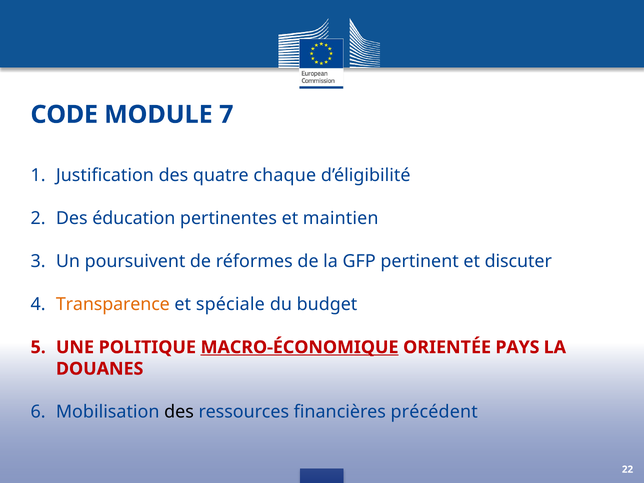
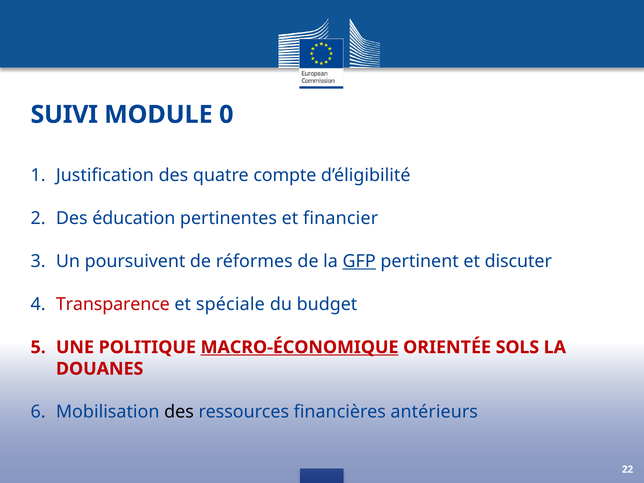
CODE: CODE -> SUIVI
7: 7 -> 0
chaque: chaque -> compte
maintien: maintien -> financier
GFP underline: none -> present
Transparence colour: orange -> red
PAYS: PAYS -> SOLS
précédent: précédent -> antérieurs
